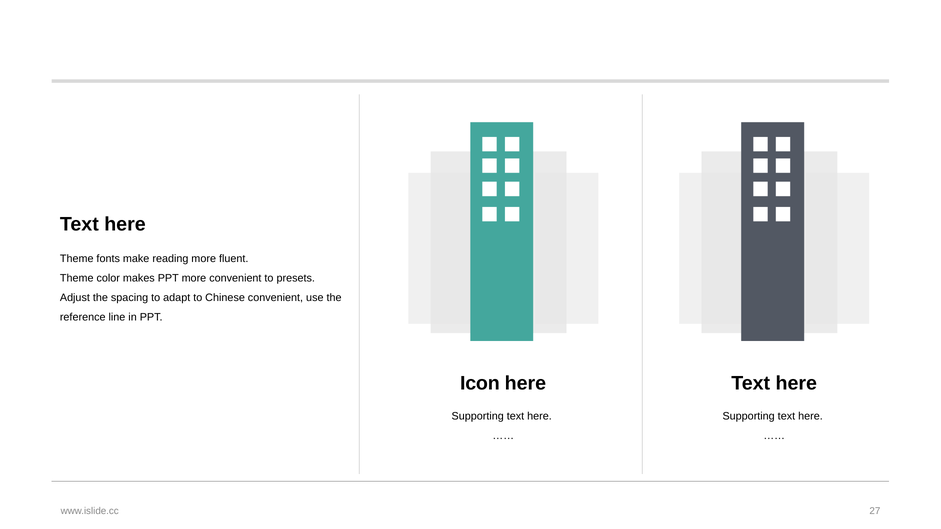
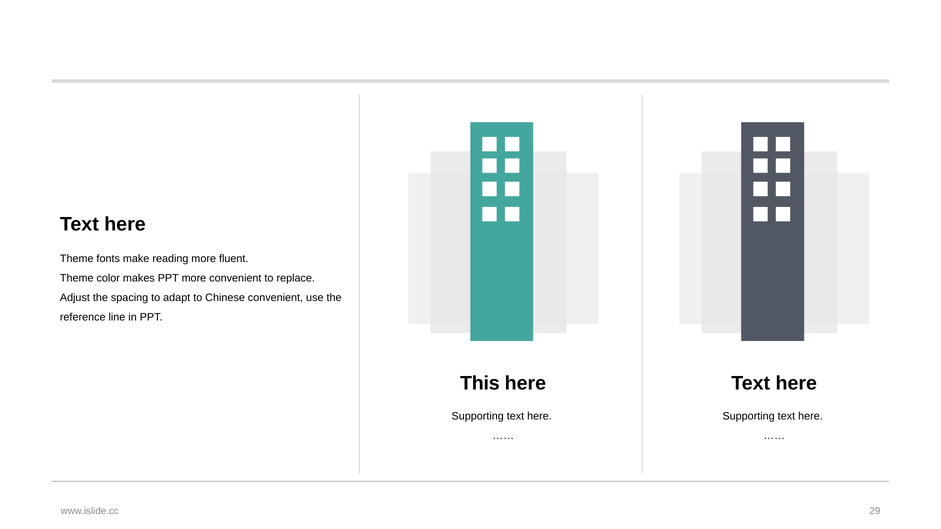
presets: presets -> replace
Icon: Icon -> This
27: 27 -> 29
